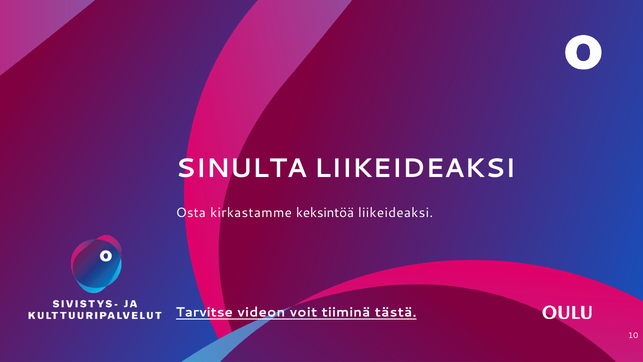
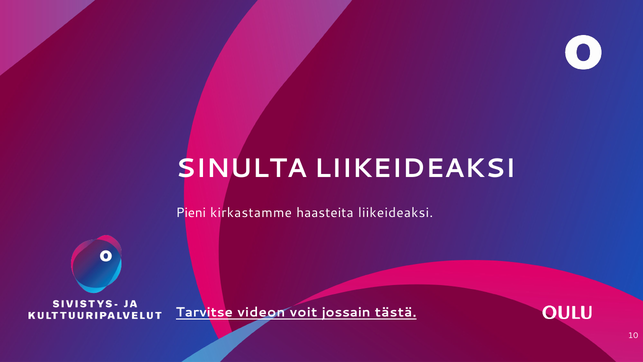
Osta: Osta -> Pieni
keksintöä: keksintöä -> haasteita
tiiminä: tiiminä -> jossain
